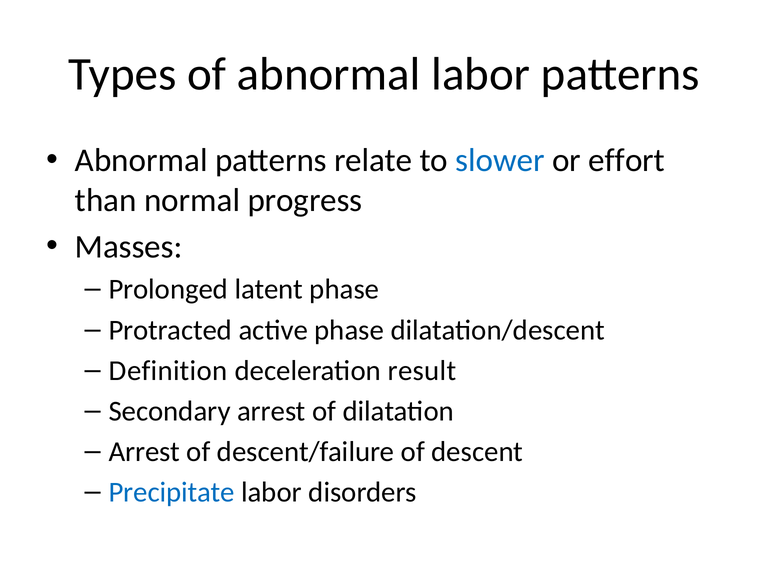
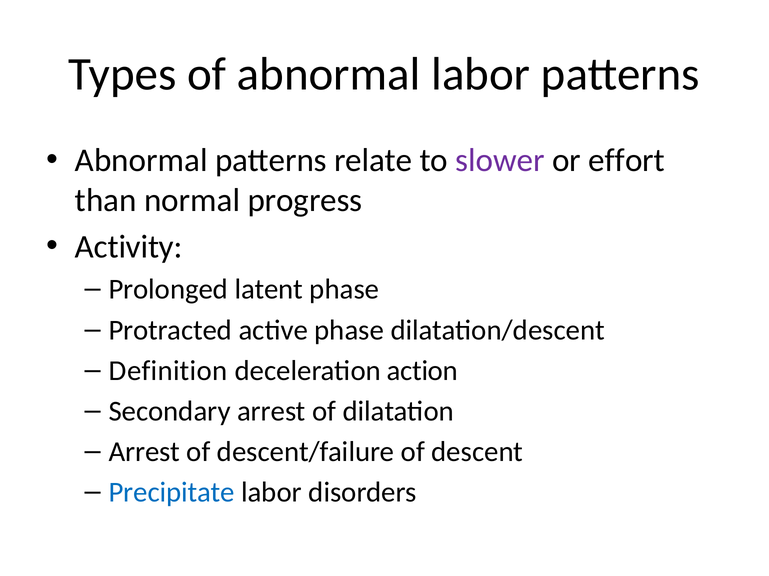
slower colour: blue -> purple
Masses: Masses -> Activity
result: result -> action
